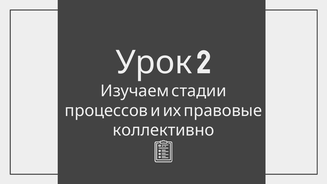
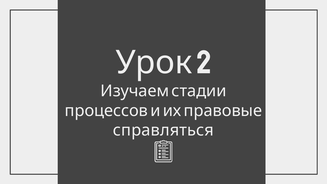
коллективно: коллективно -> справляться
